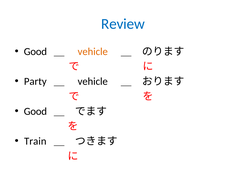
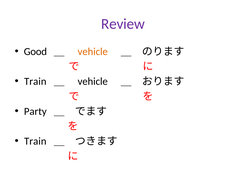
Review colour: blue -> purple
Party at (35, 81): Party -> Train
Good at (35, 111): Good -> Party
